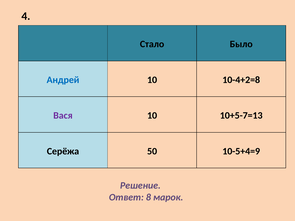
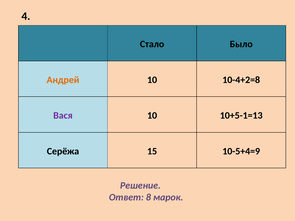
Андрей colour: blue -> orange
10+5-7=13: 10+5-7=13 -> 10+5-1=13
50: 50 -> 15
